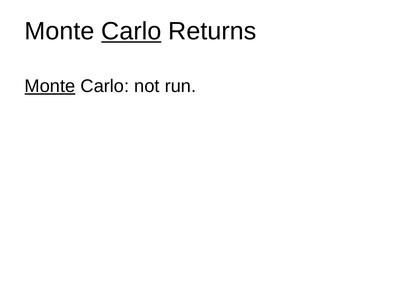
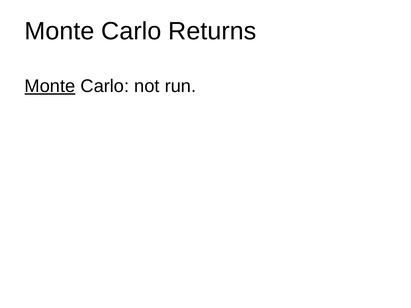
Carlo at (131, 31) underline: present -> none
